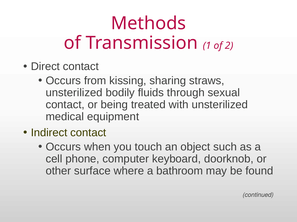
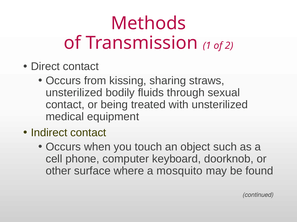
bathroom: bathroom -> mosquito
